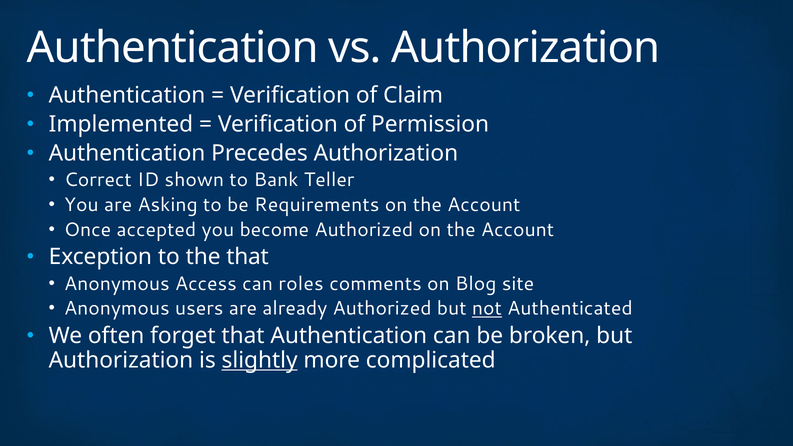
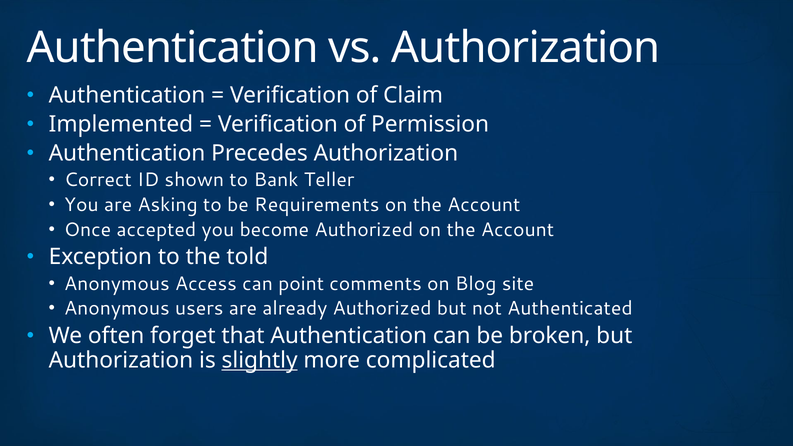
the that: that -> told
roles: roles -> point
not underline: present -> none
